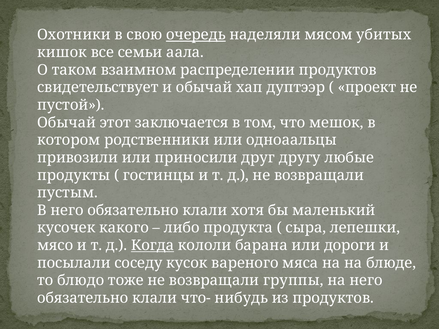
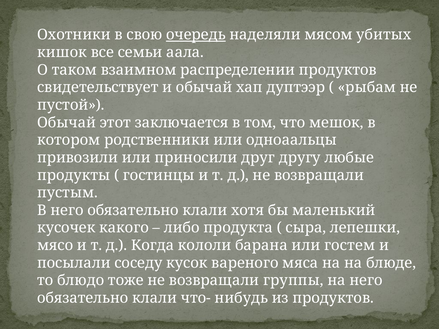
проект: проект -> рыбам
Когда underline: present -> none
дороги: дороги -> гостем
